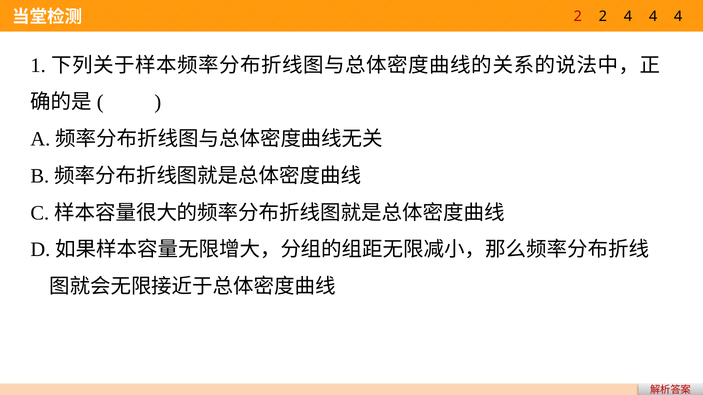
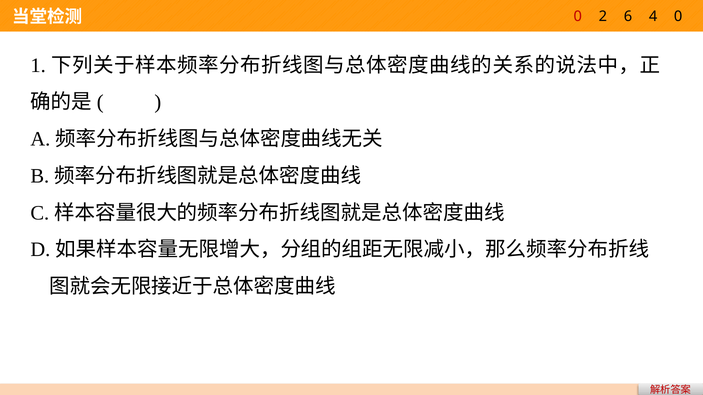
2 at (578, 17): 2 -> 0
2 4: 4 -> 6
4 at (678, 17): 4 -> 0
